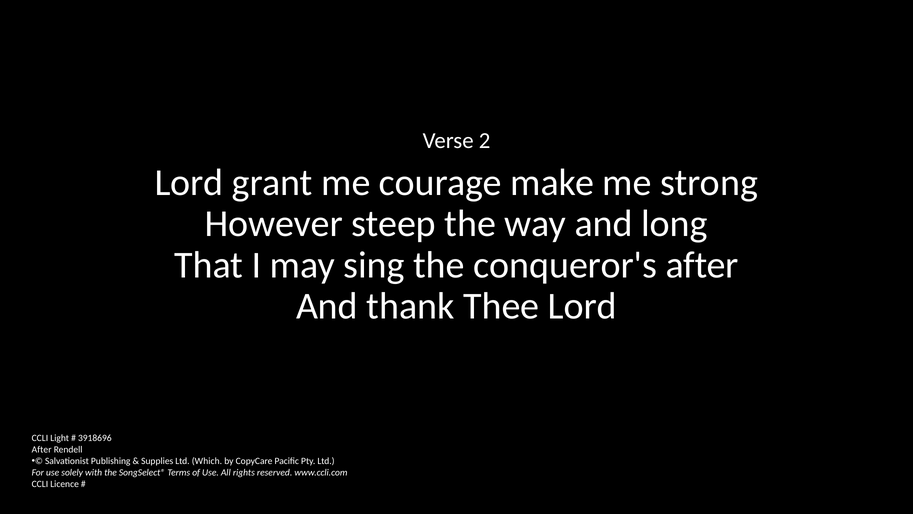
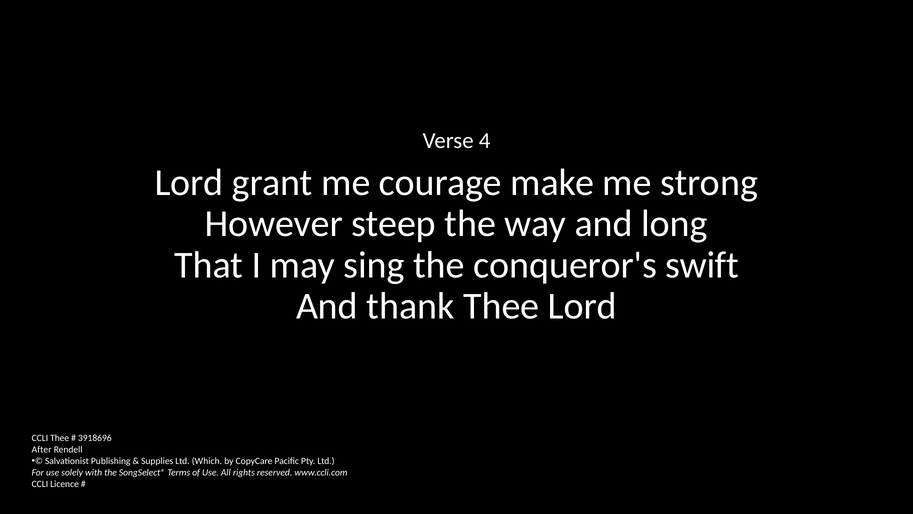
2: 2 -> 4
conqueror's after: after -> swift
CCLI Light: Light -> Thee
